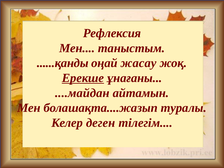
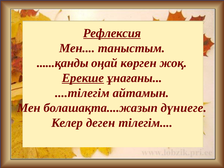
Рефлексия underline: none -> present
жасау: жасау -> көрген
....майдан: ....майдан -> ....тілегім
туралы: туралы -> дүниеге
